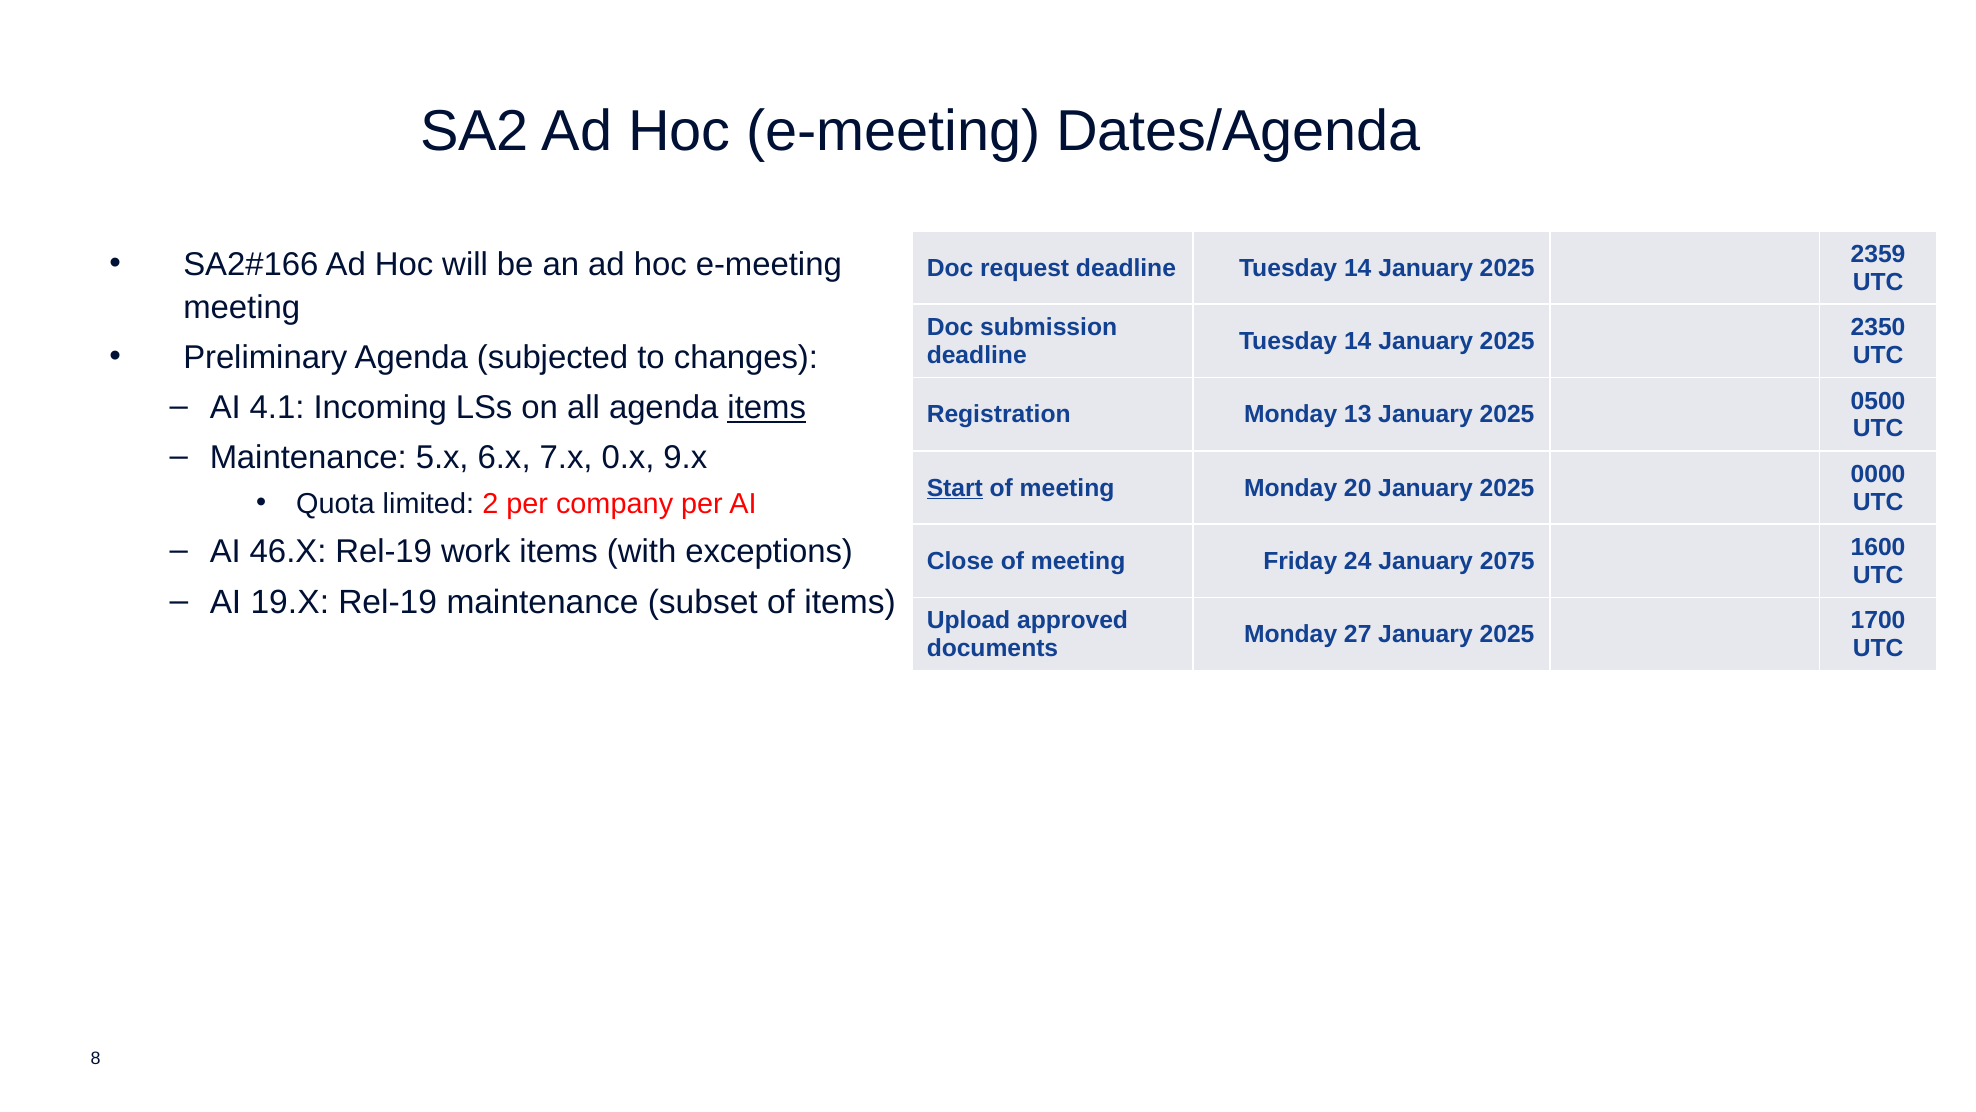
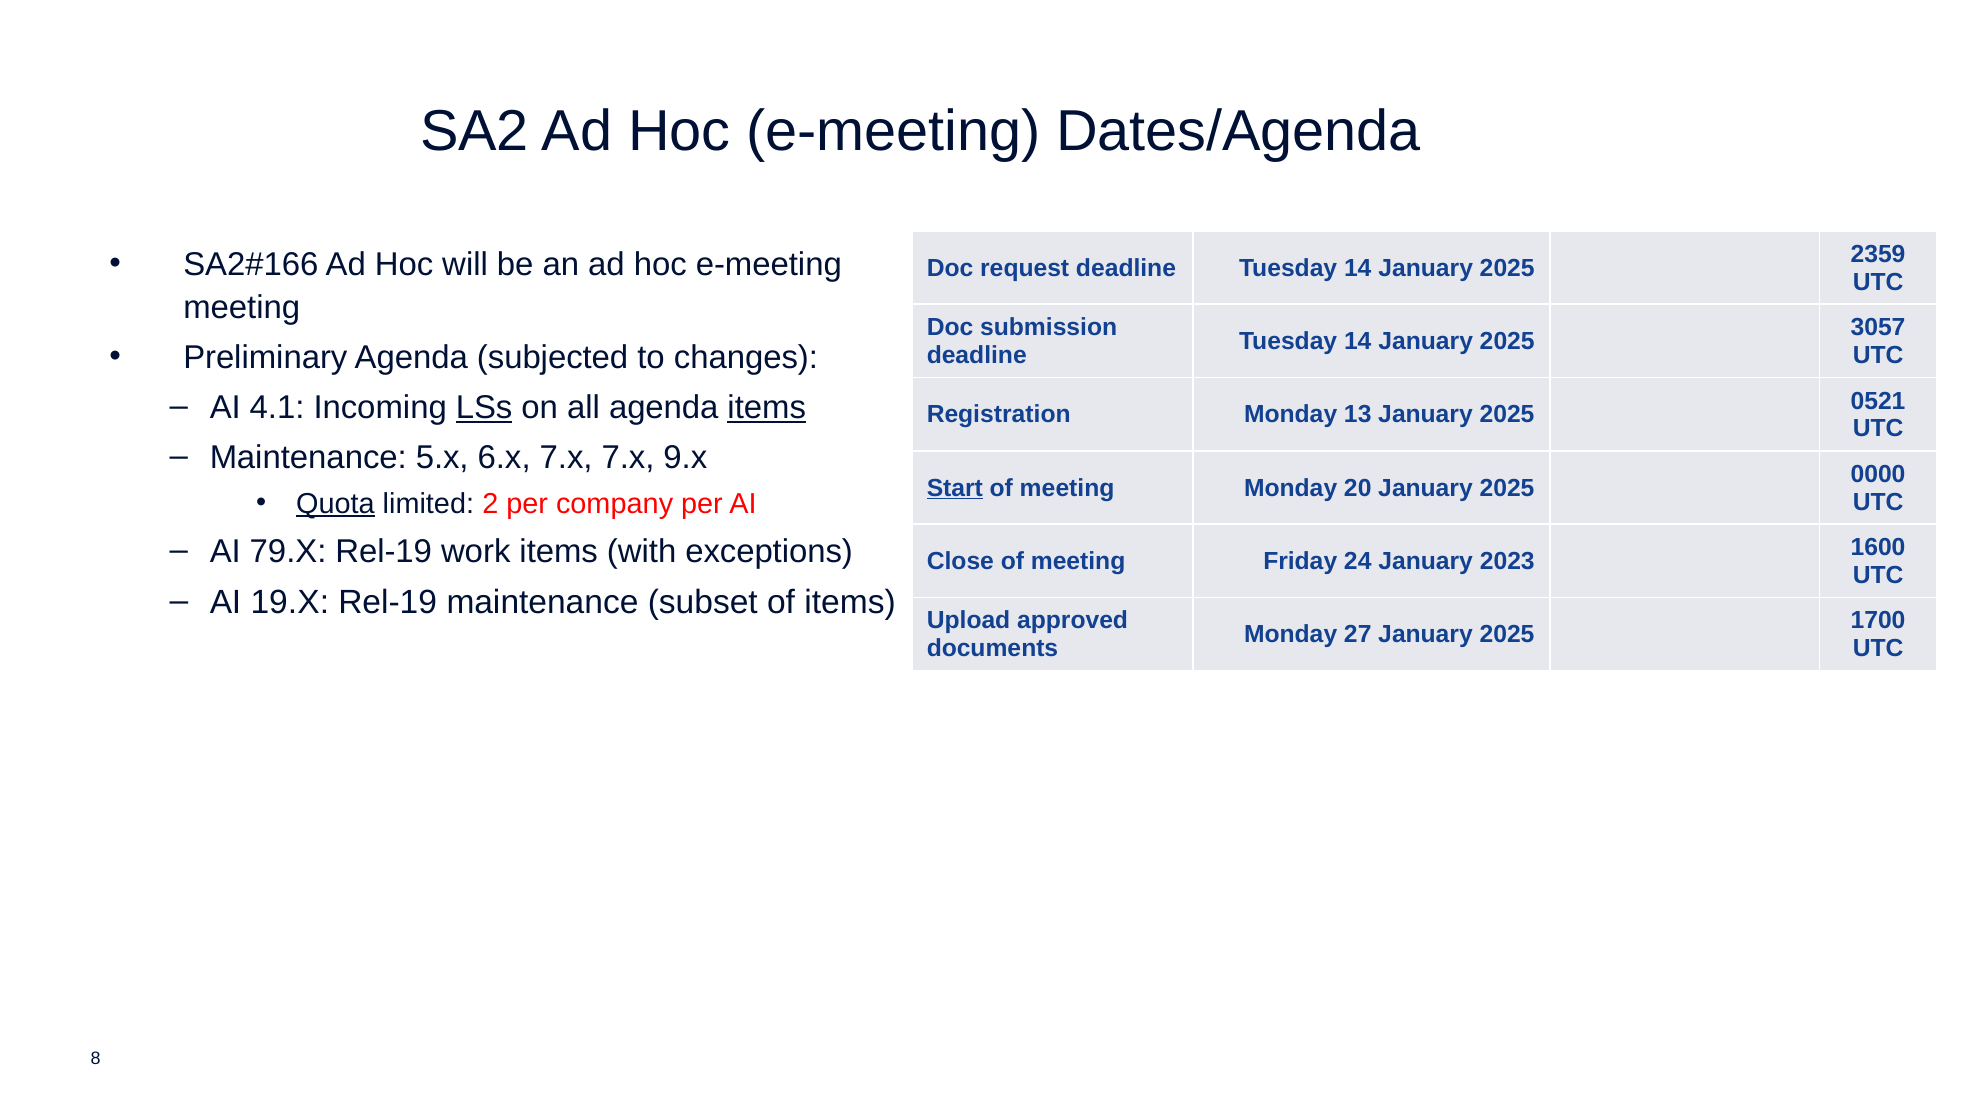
2350: 2350 -> 3057
0500: 0500 -> 0521
LSs underline: none -> present
7.x 0.x: 0.x -> 7.x
Quota underline: none -> present
46.X: 46.X -> 79.X
2075: 2075 -> 2023
